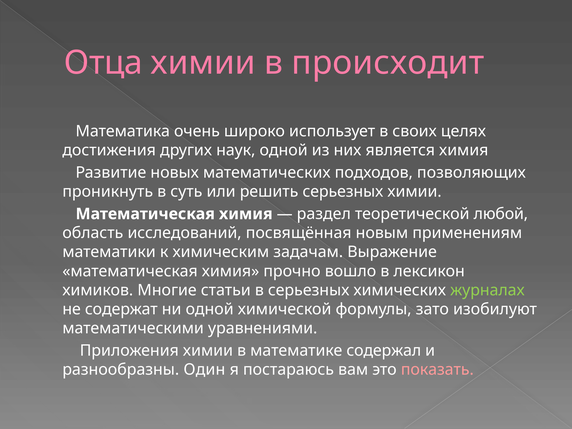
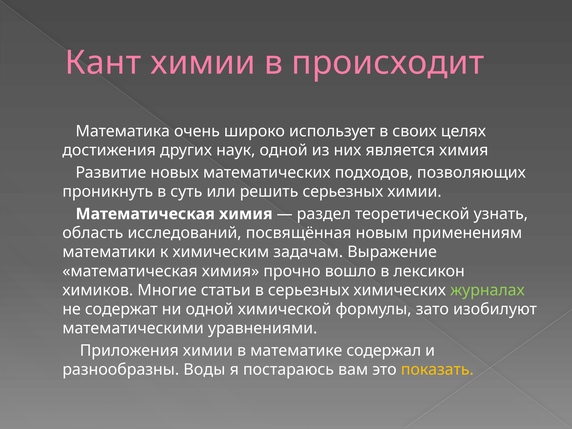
Отца: Отца -> Кант
любой: любой -> узнать
Один: Один -> Воды
показать colour: pink -> yellow
